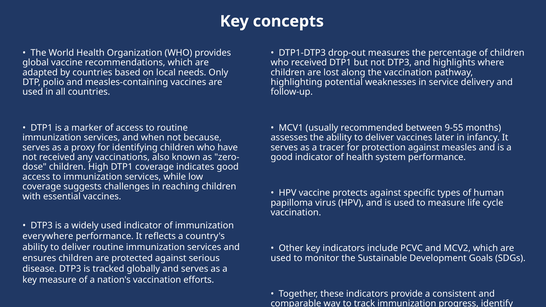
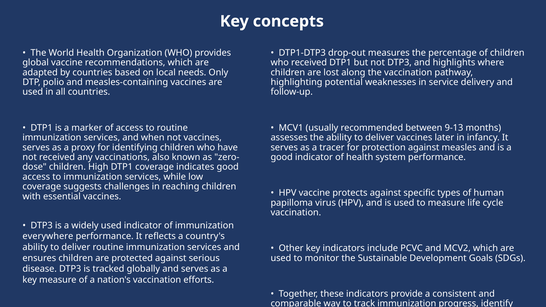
9-55: 9-55 -> 9-13
not because: because -> vaccines
